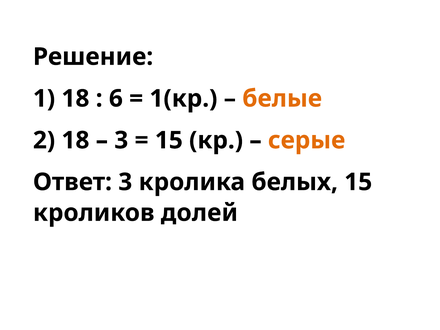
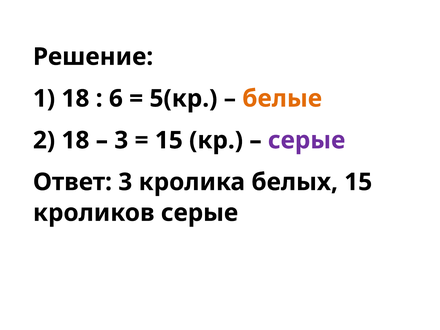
1(кр: 1(кр -> 5(кр
серые at (307, 140) colour: orange -> purple
кроликов долей: долей -> серые
